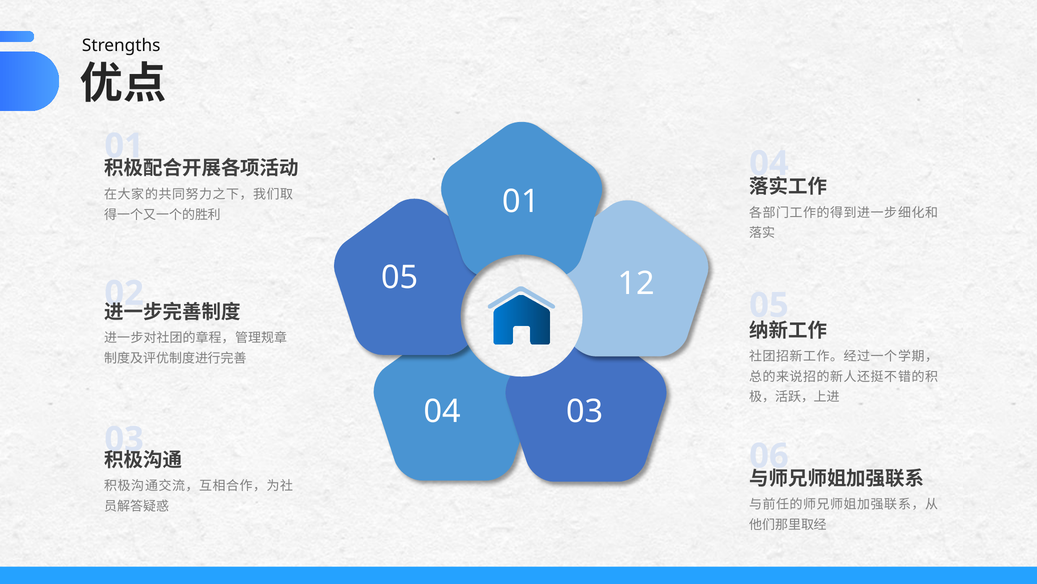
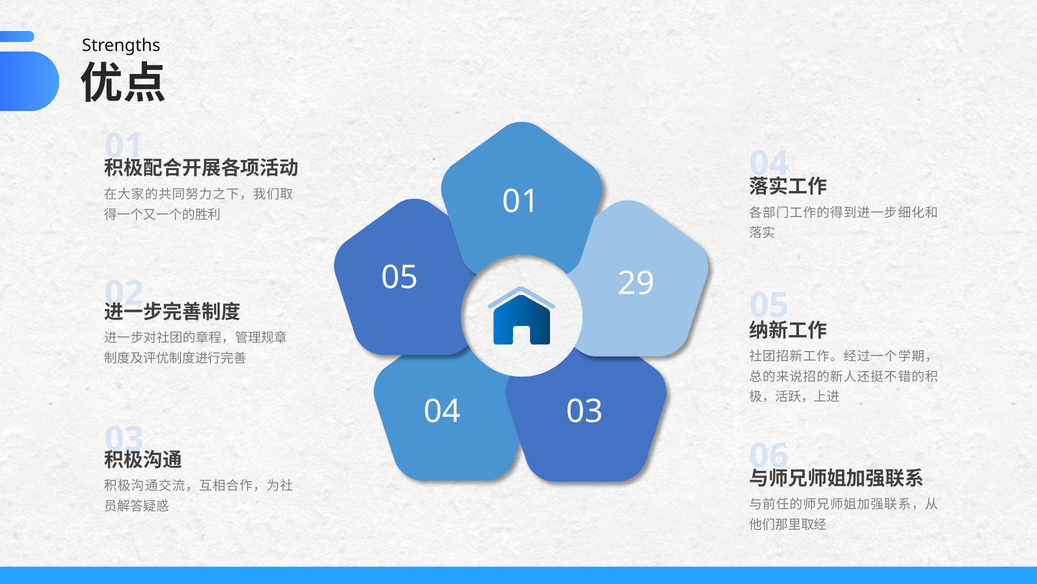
12: 12 -> 29
